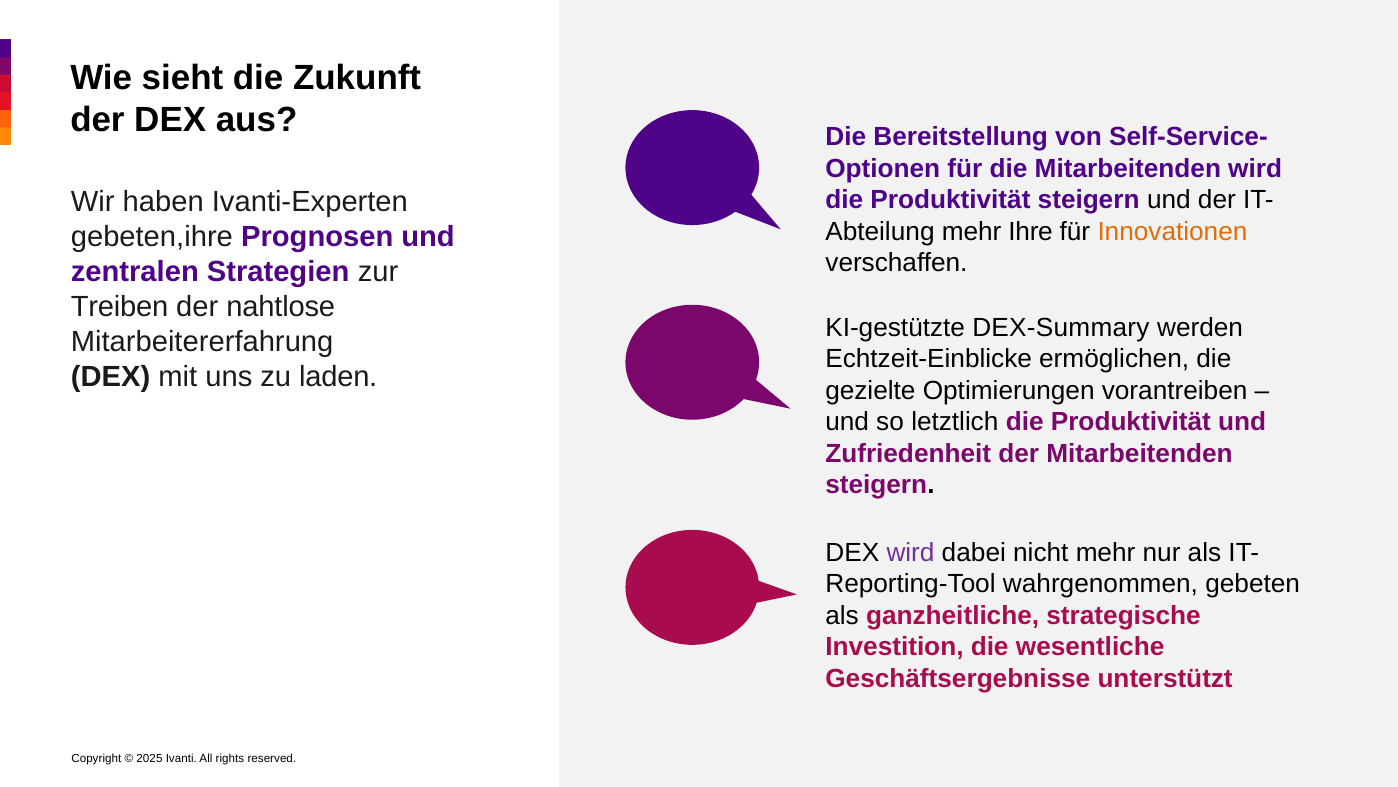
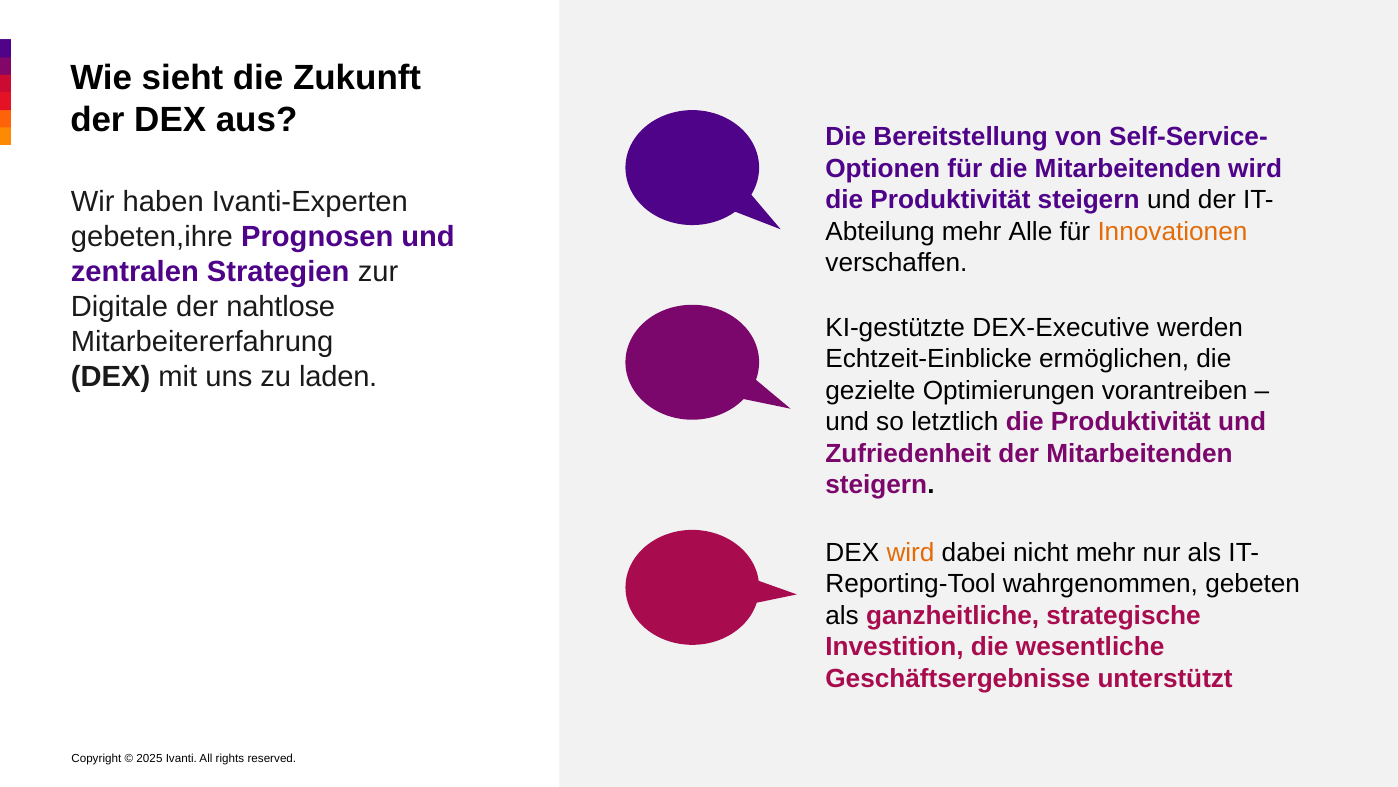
Ihre: Ihre -> Alle
Treiben: Treiben -> Digitale
DEX-Summary: DEX-Summary -> DEX-Executive
wird at (911, 552) colour: purple -> orange
